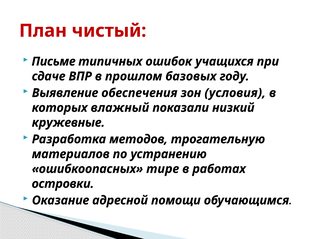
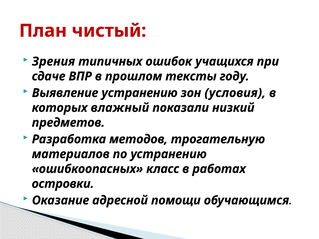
Письме: Письме -> Зрения
базовых: базовых -> тексты
Выявление обеспечения: обеспечения -> устранению
кружевные: кружевные -> предметов
тире: тире -> класс
